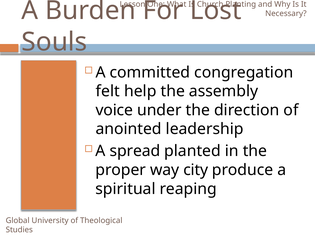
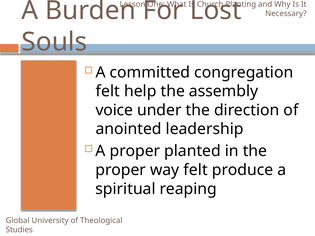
A spread: spread -> proper
way city: city -> felt
